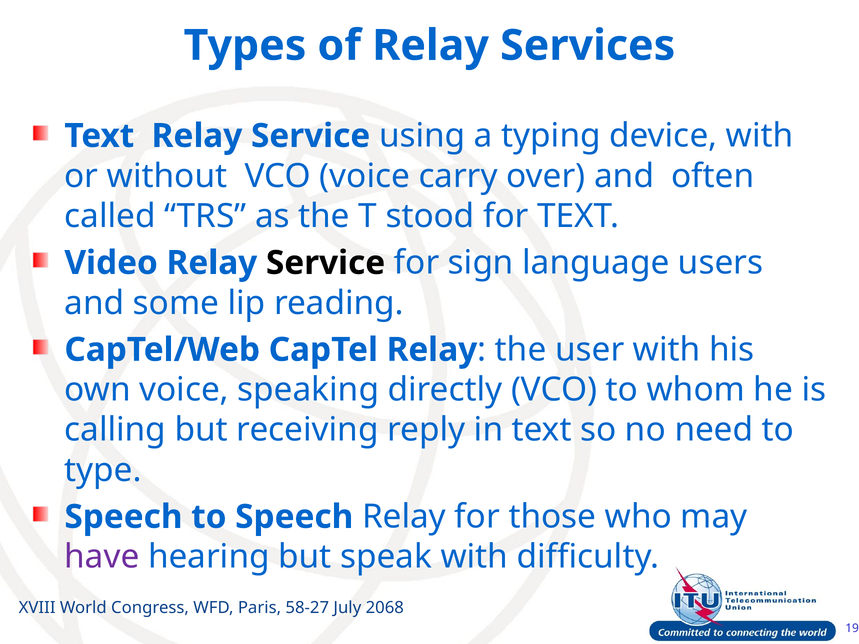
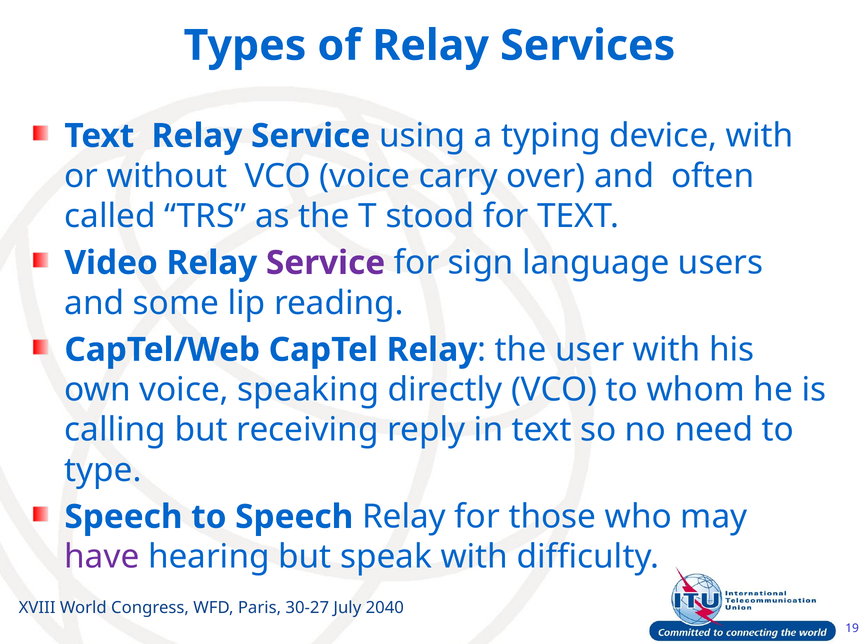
Service at (326, 263) colour: black -> purple
58-27: 58-27 -> 30-27
2068: 2068 -> 2040
